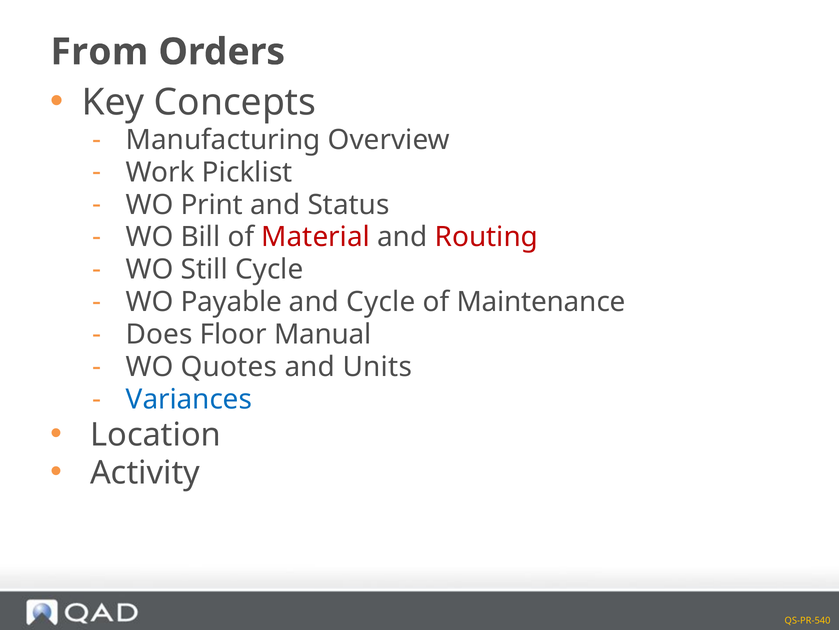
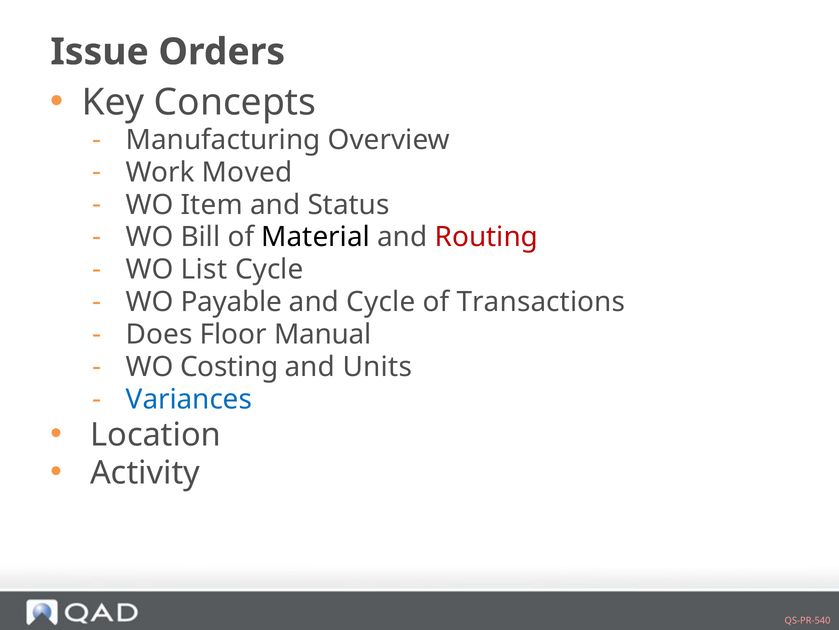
From: From -> Issue
Picklist: Picklist -> Moved
Print: Print -> Item
Material colour: red -> black
Still: Still -> List
Maintenance: Maintenance -> Transactions
Quotes: Quotes -> Costing
QS-PR-540 colour: yellow -> pink
